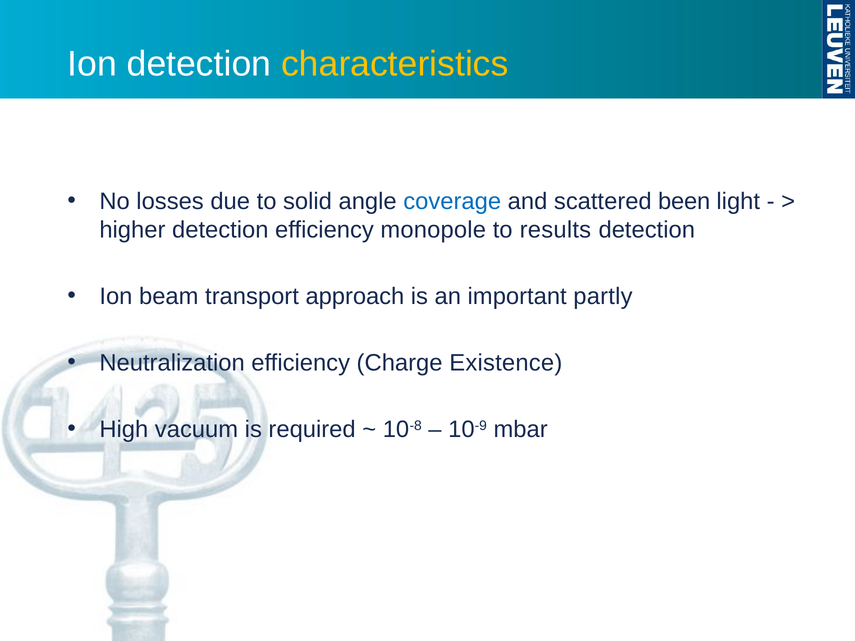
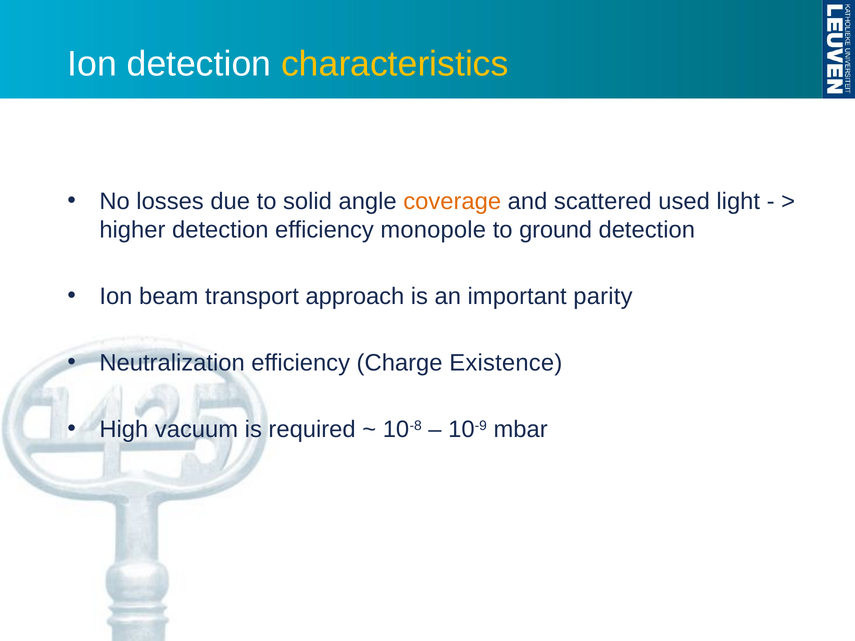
coverage colour: blue -> orange
been: been -> used
results: results -> ground
partly: partly -> parity
